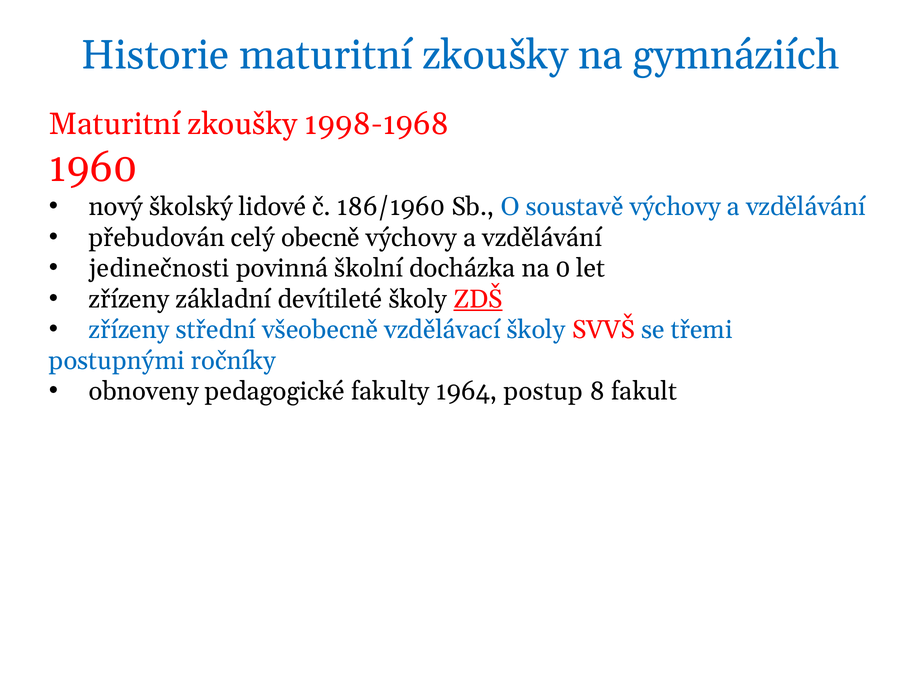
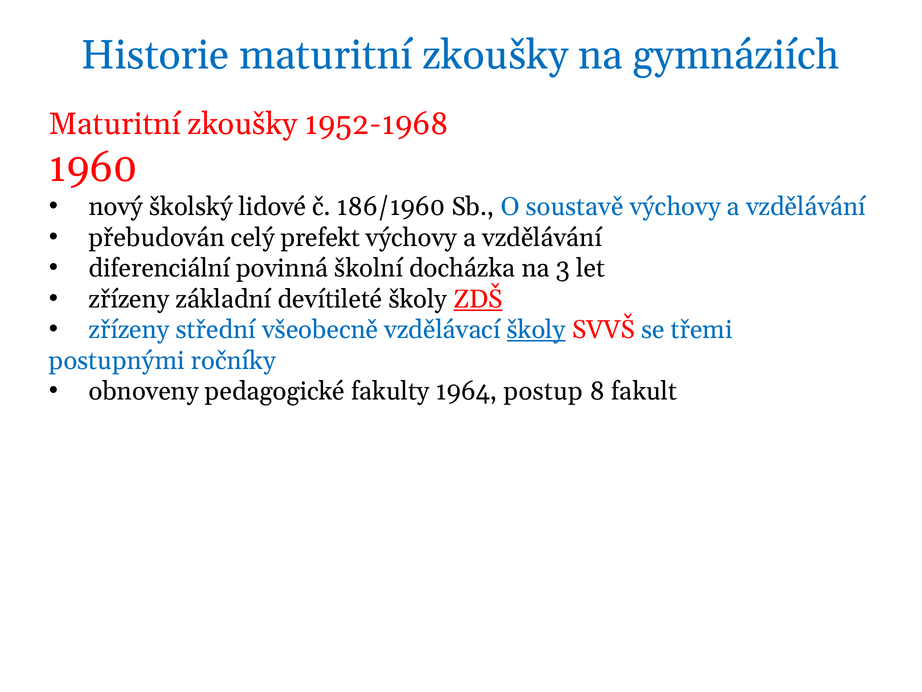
1998-1968: 1998-1968 -> 1952-1968
obecně: obecně -> prefekt
jedinečnosti: jedinečnosti -> diferenciální
0: 0 -> 3
školy at (536, 330) underline: none -> present
